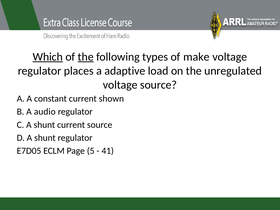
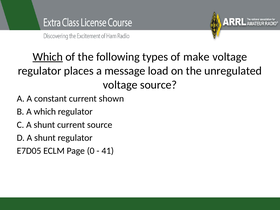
the at (86, 57) underline: present -> none
adaptive: adaptive -> message
A audio: audio -> which
5: 5 -> 0
